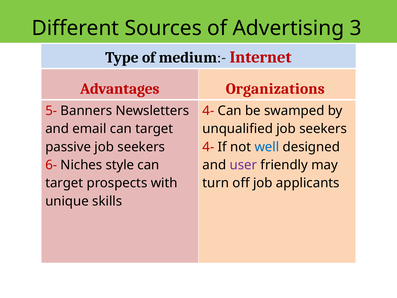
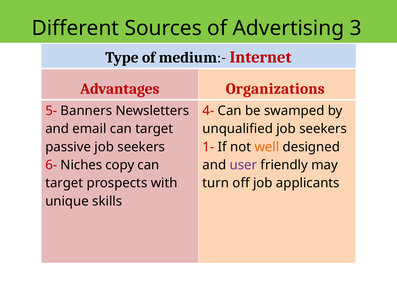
4- at (208, 147): 4- -> 1-
well colour: blue -> orange
style: style -> copy
